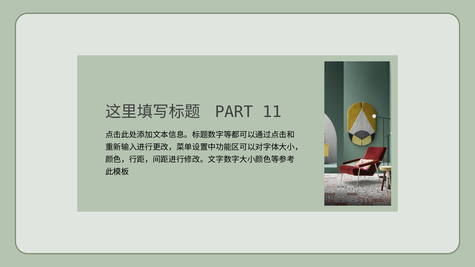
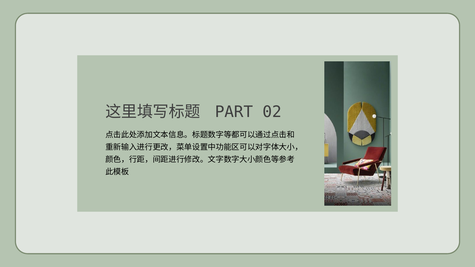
11: 11 -> 02
